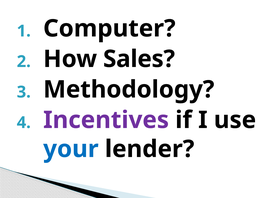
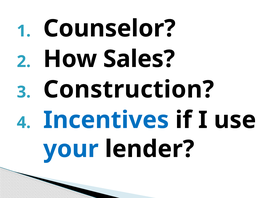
Computer: Computer -> Counselor
Methodology: Methodology -> Construction
Incentives colour: purple -> blue
